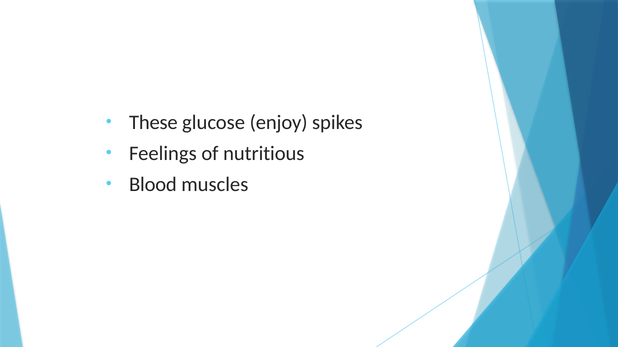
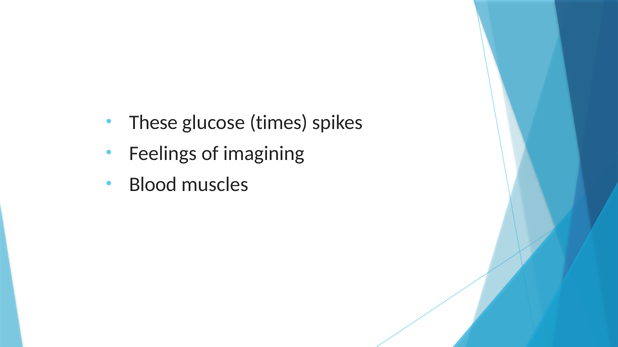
enjoy: enjoy -> times
nutritious: nutritious -> imagining
